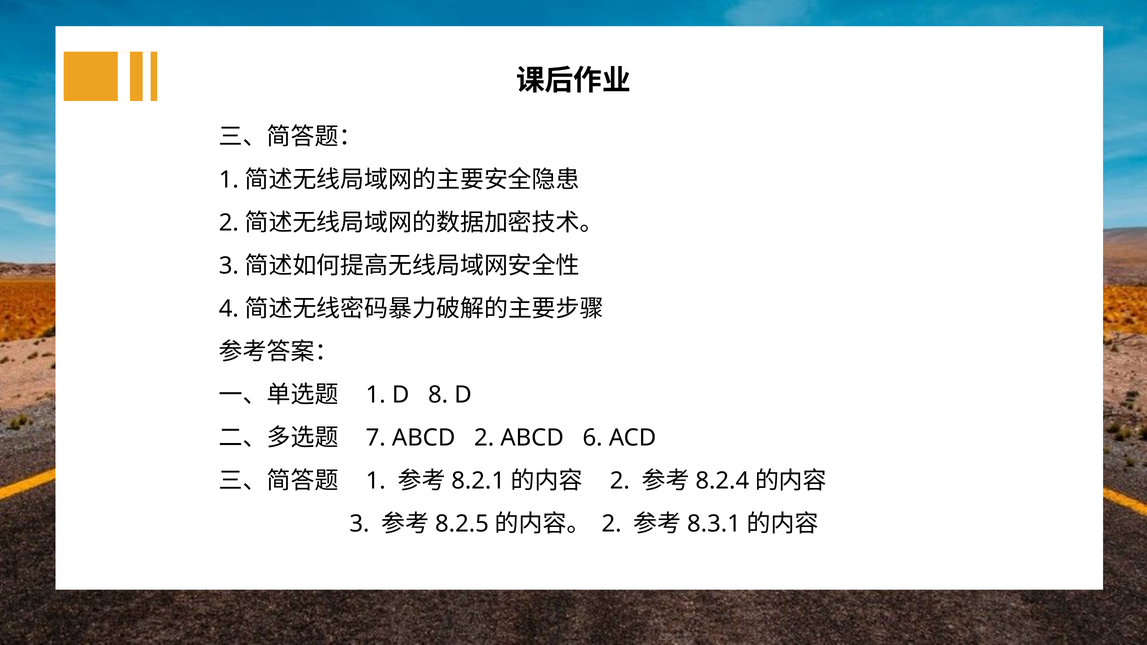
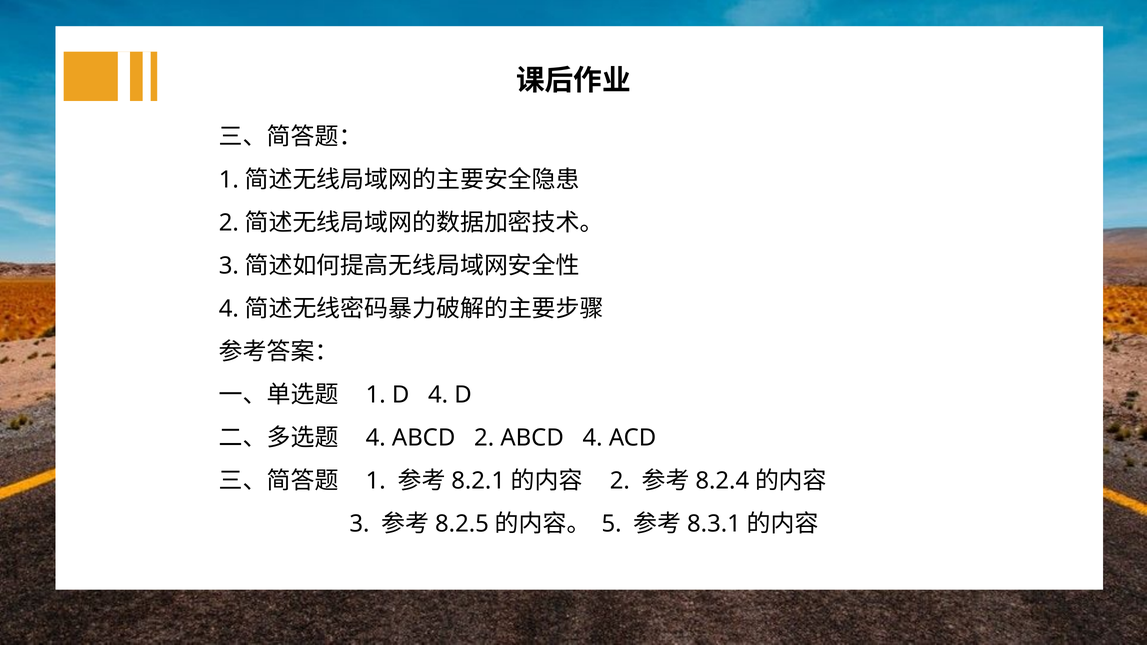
D 8: 8 -> 4
7 at (376, 438): 7 -> 4
ABCD 6: 6 -> 4
2 at (612, 524): 2 -> 5
